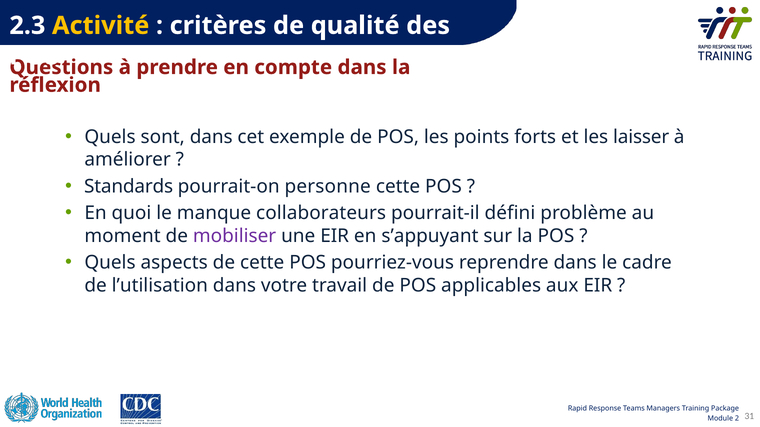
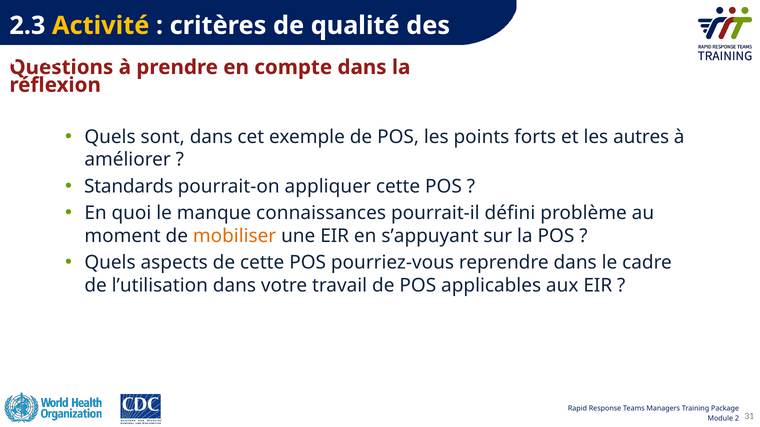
laisser: laisser -> autres
personne: personne -> appliquer
collaborateurs: collaborateurs -> connaissances
mobiliser colour: purple -> orange
